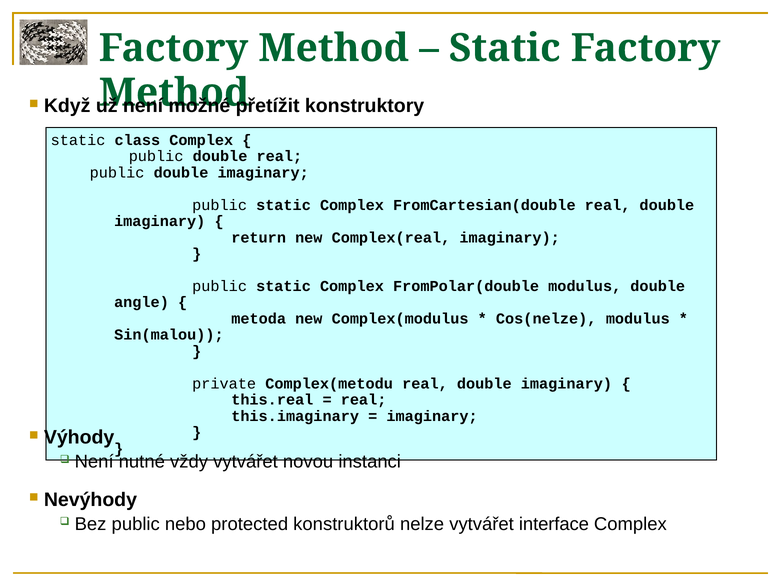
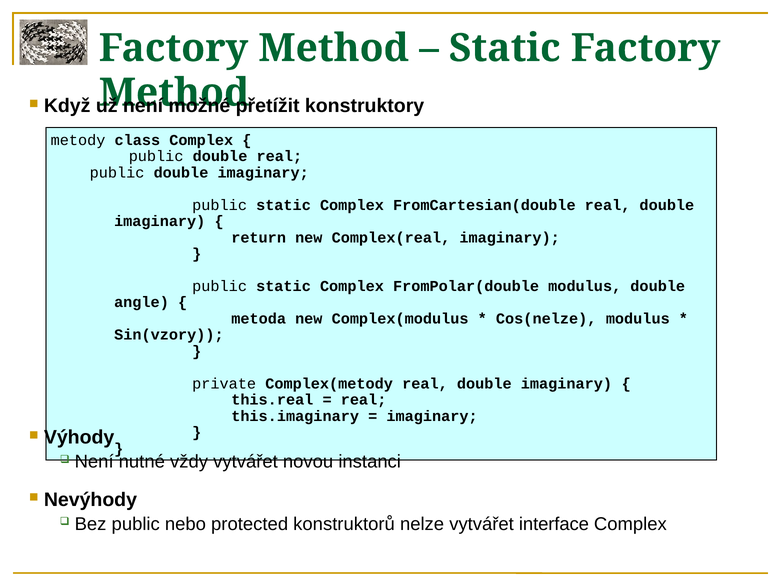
static at (78, 140): static -> metody
Sin(malou: Sin(malou -> Sin(vzory
Complex(metodu: Complex(metodu -> Complex(metody
